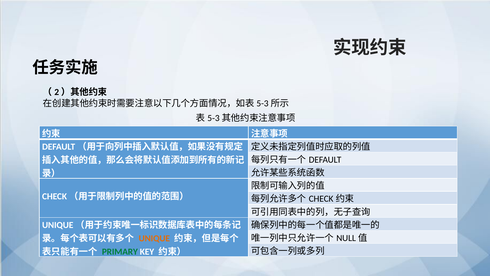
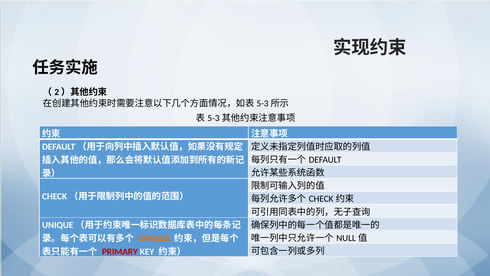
PRIMARY colour: green -> red
